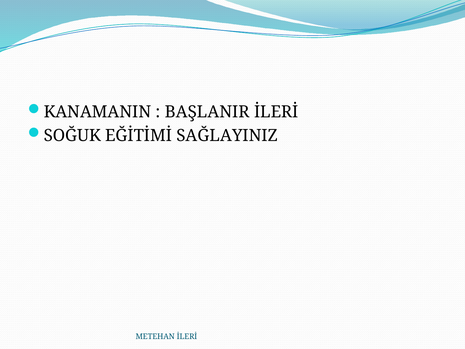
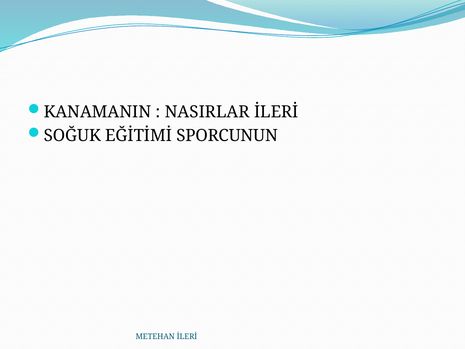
BAŞLANIR: BAŞLANIR -> NASIRLAR
SAĞLAYINIZ: SAĞLAYINIZ -> SPORCUNUN
